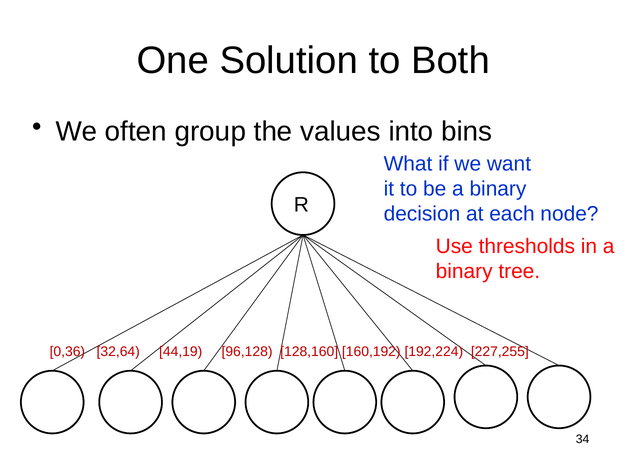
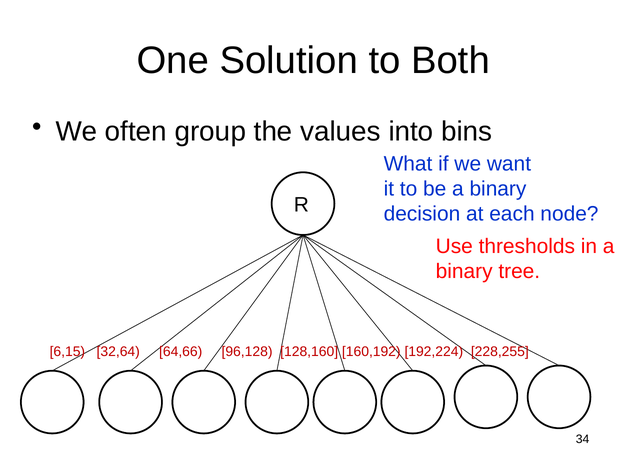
0,36: 0,36 -> 6,15
44,19: 44,19 -> 64,66
227,255: 227,255 -> 228,255
